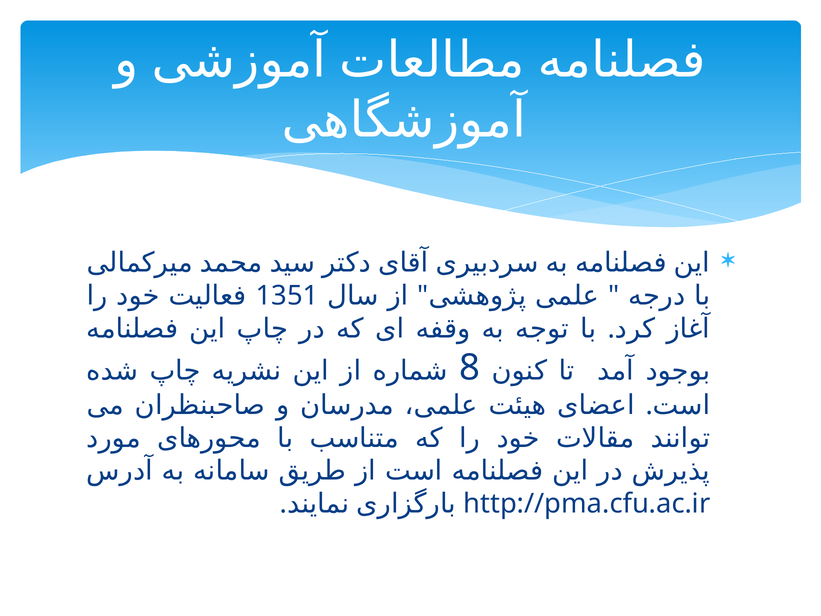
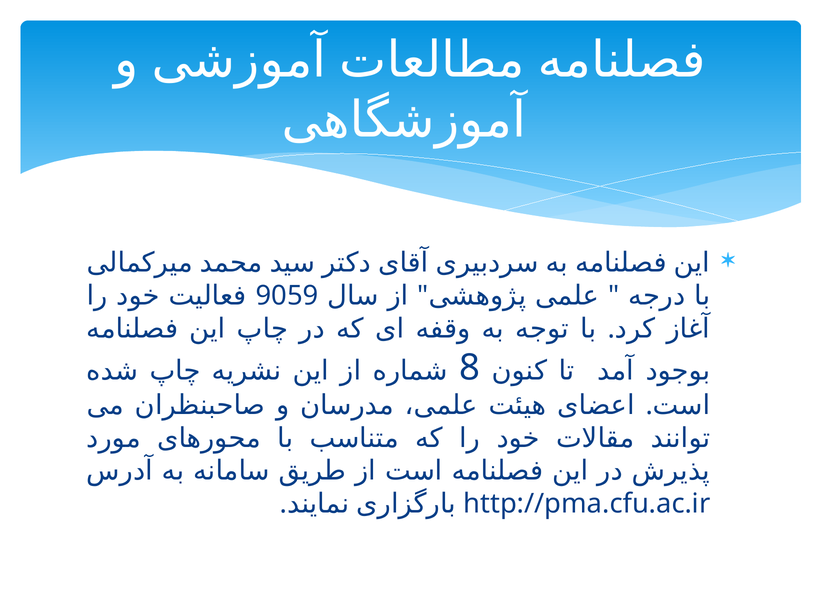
1351: 1351 -> 9059
